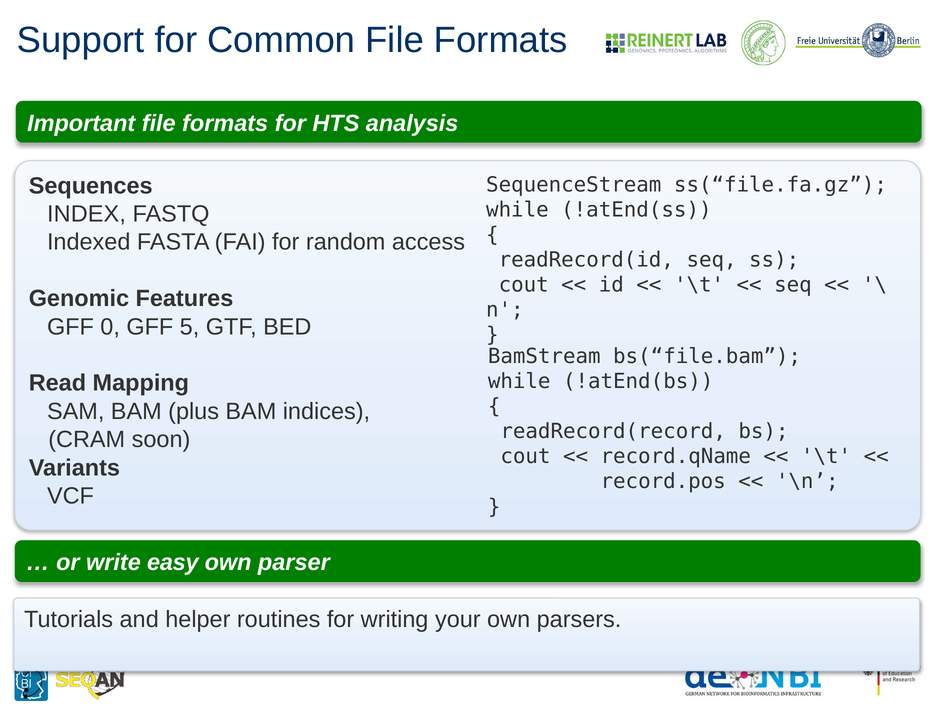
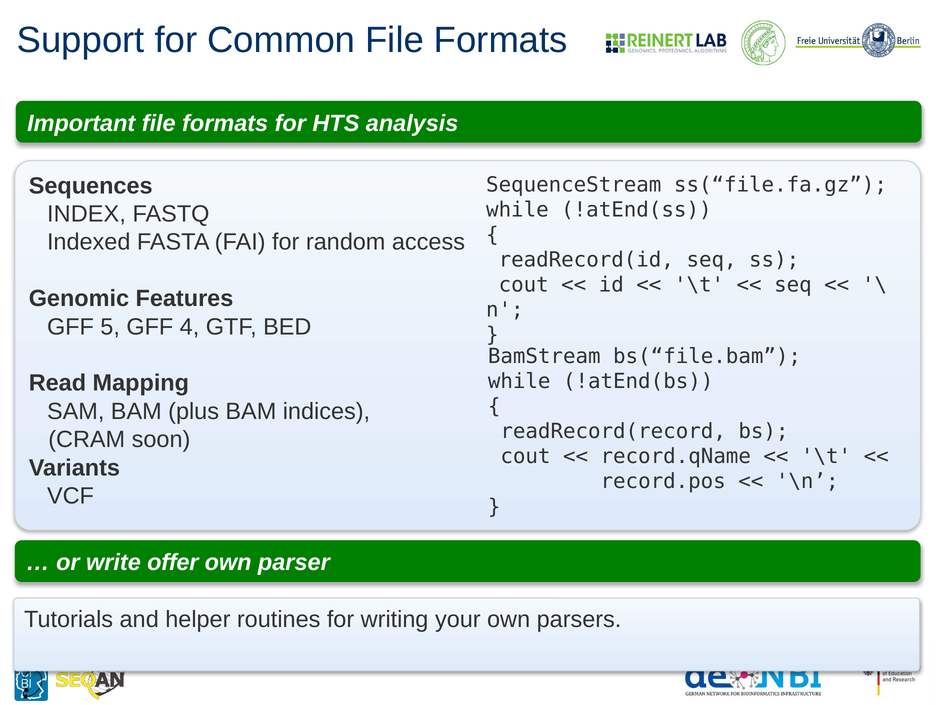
0: 0 -> 5
5: 5 -> 4
easy: easy -> offer
